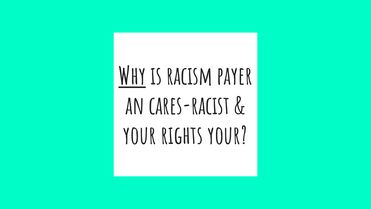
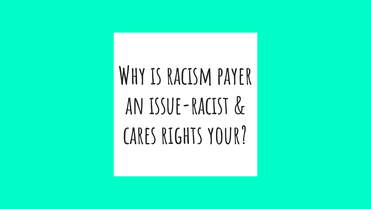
Why underline: present -> none
cares-racist: cares-racist -> issue-racist
your at (140, 136): your -> cares
